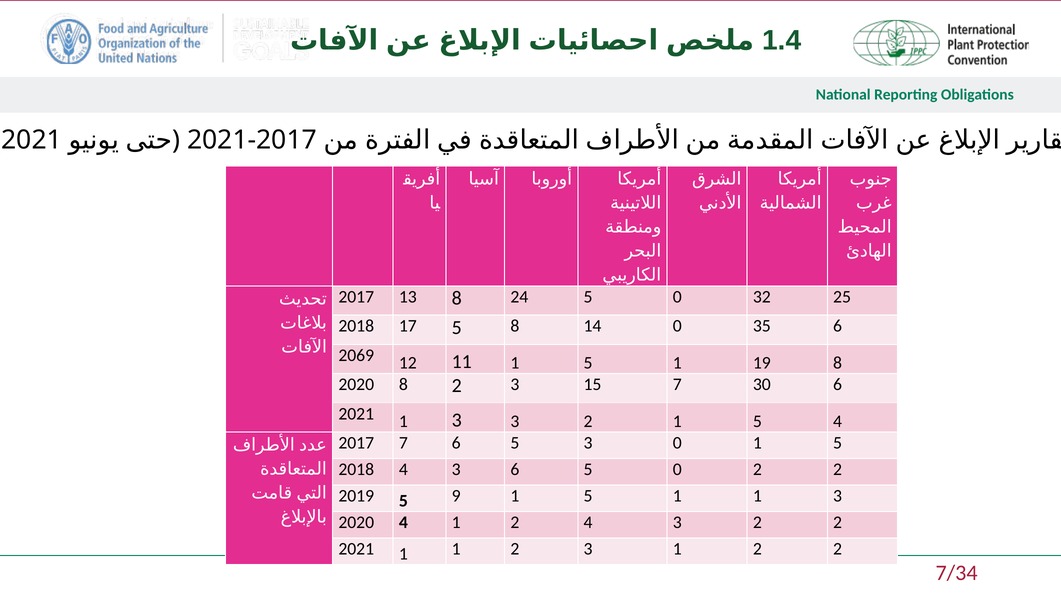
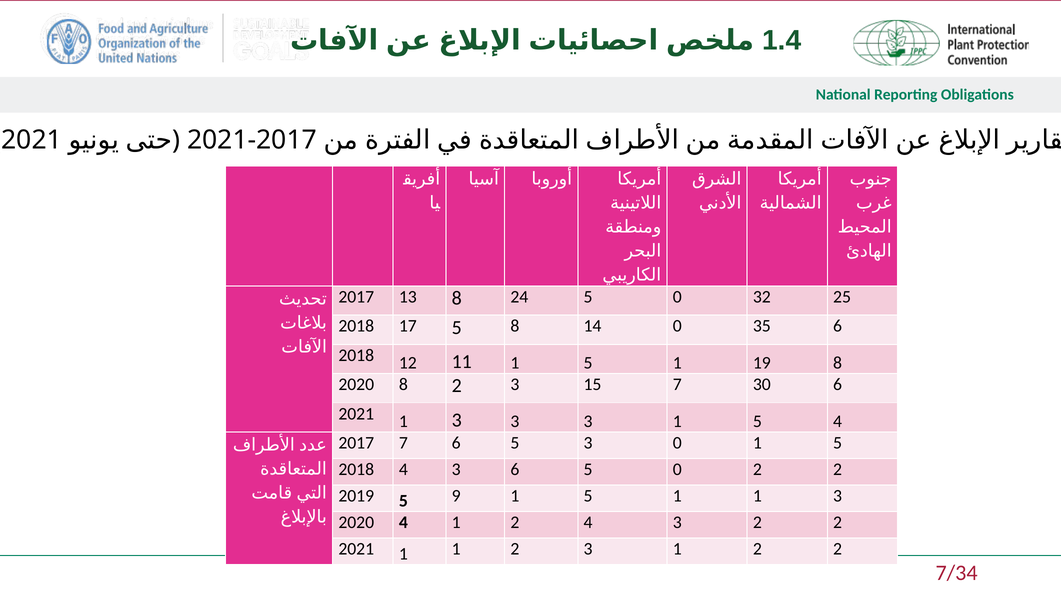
2069 at (356, 355): 2069 -> 2018
3 3 2: 2 -> 3
